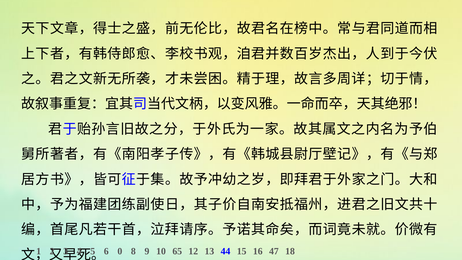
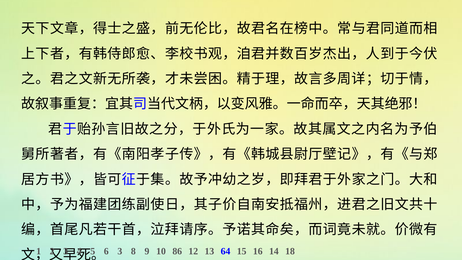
6 0: 0 -> 3
65: 65 -> 86
44: 44 -> 64
47: 47 -> 14
